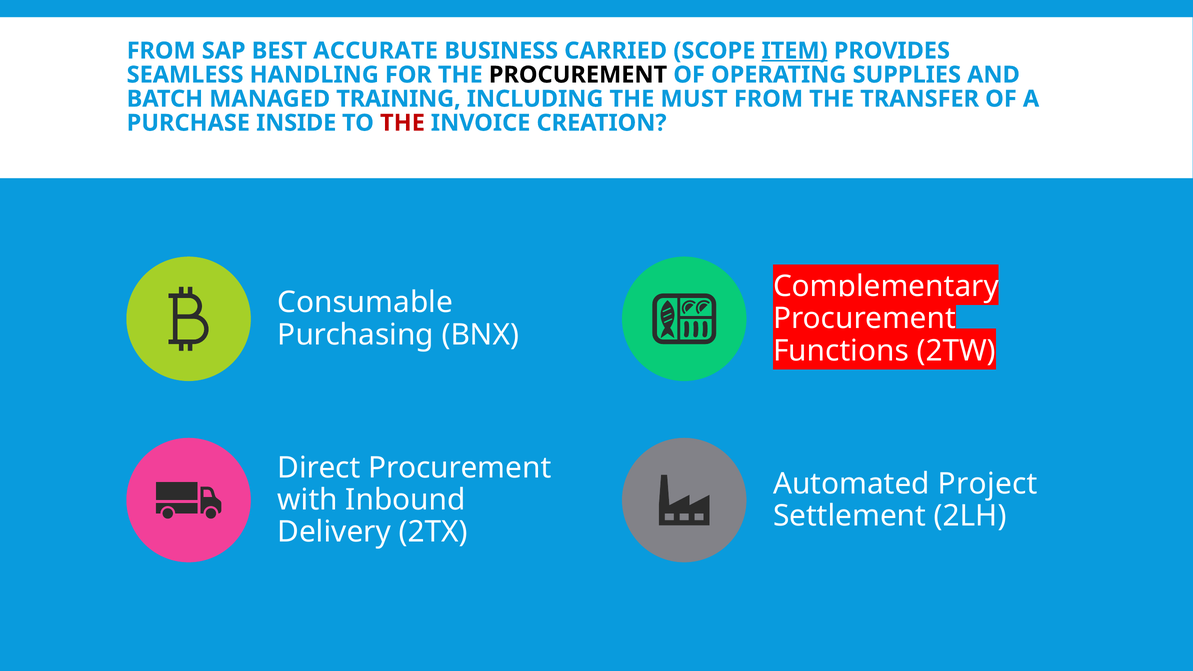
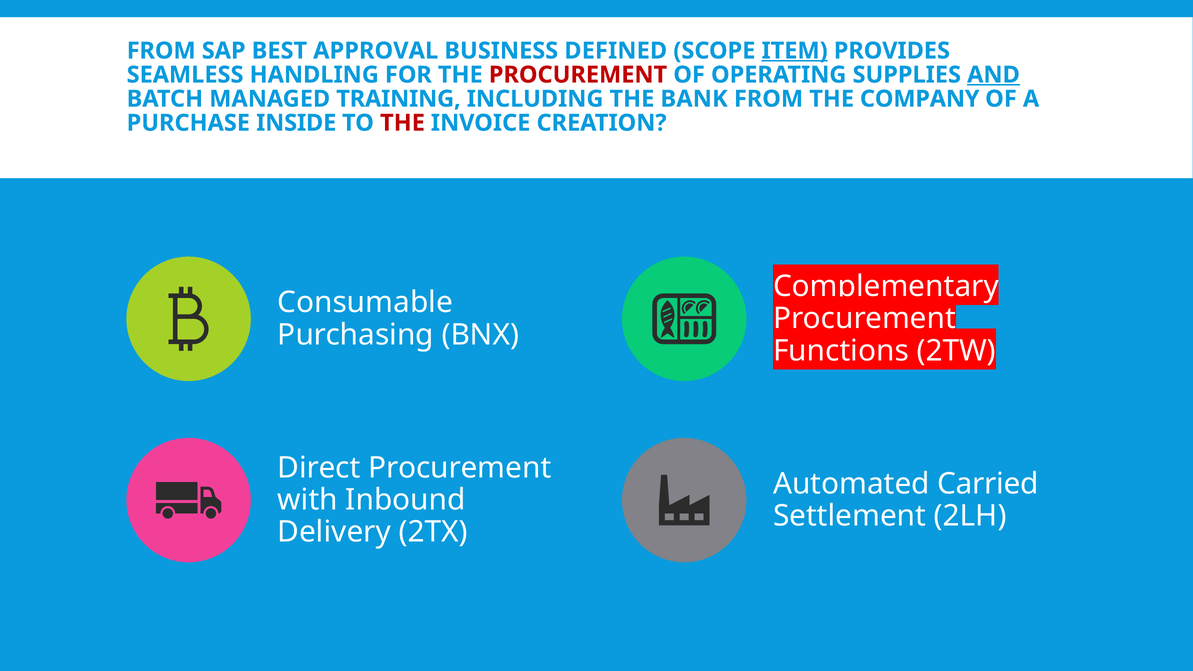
ACCURATE: ACCURATE -> APPROVAL
CARRIED: CARRIED -> DEFINED
PROCUREMENT at (578, 75) colour: black -> red
AND underline: none -> present
MUST: MUST -> BANK
TRANSFER: TRANSFER -> COMPANY
Project: Project -> Carried
